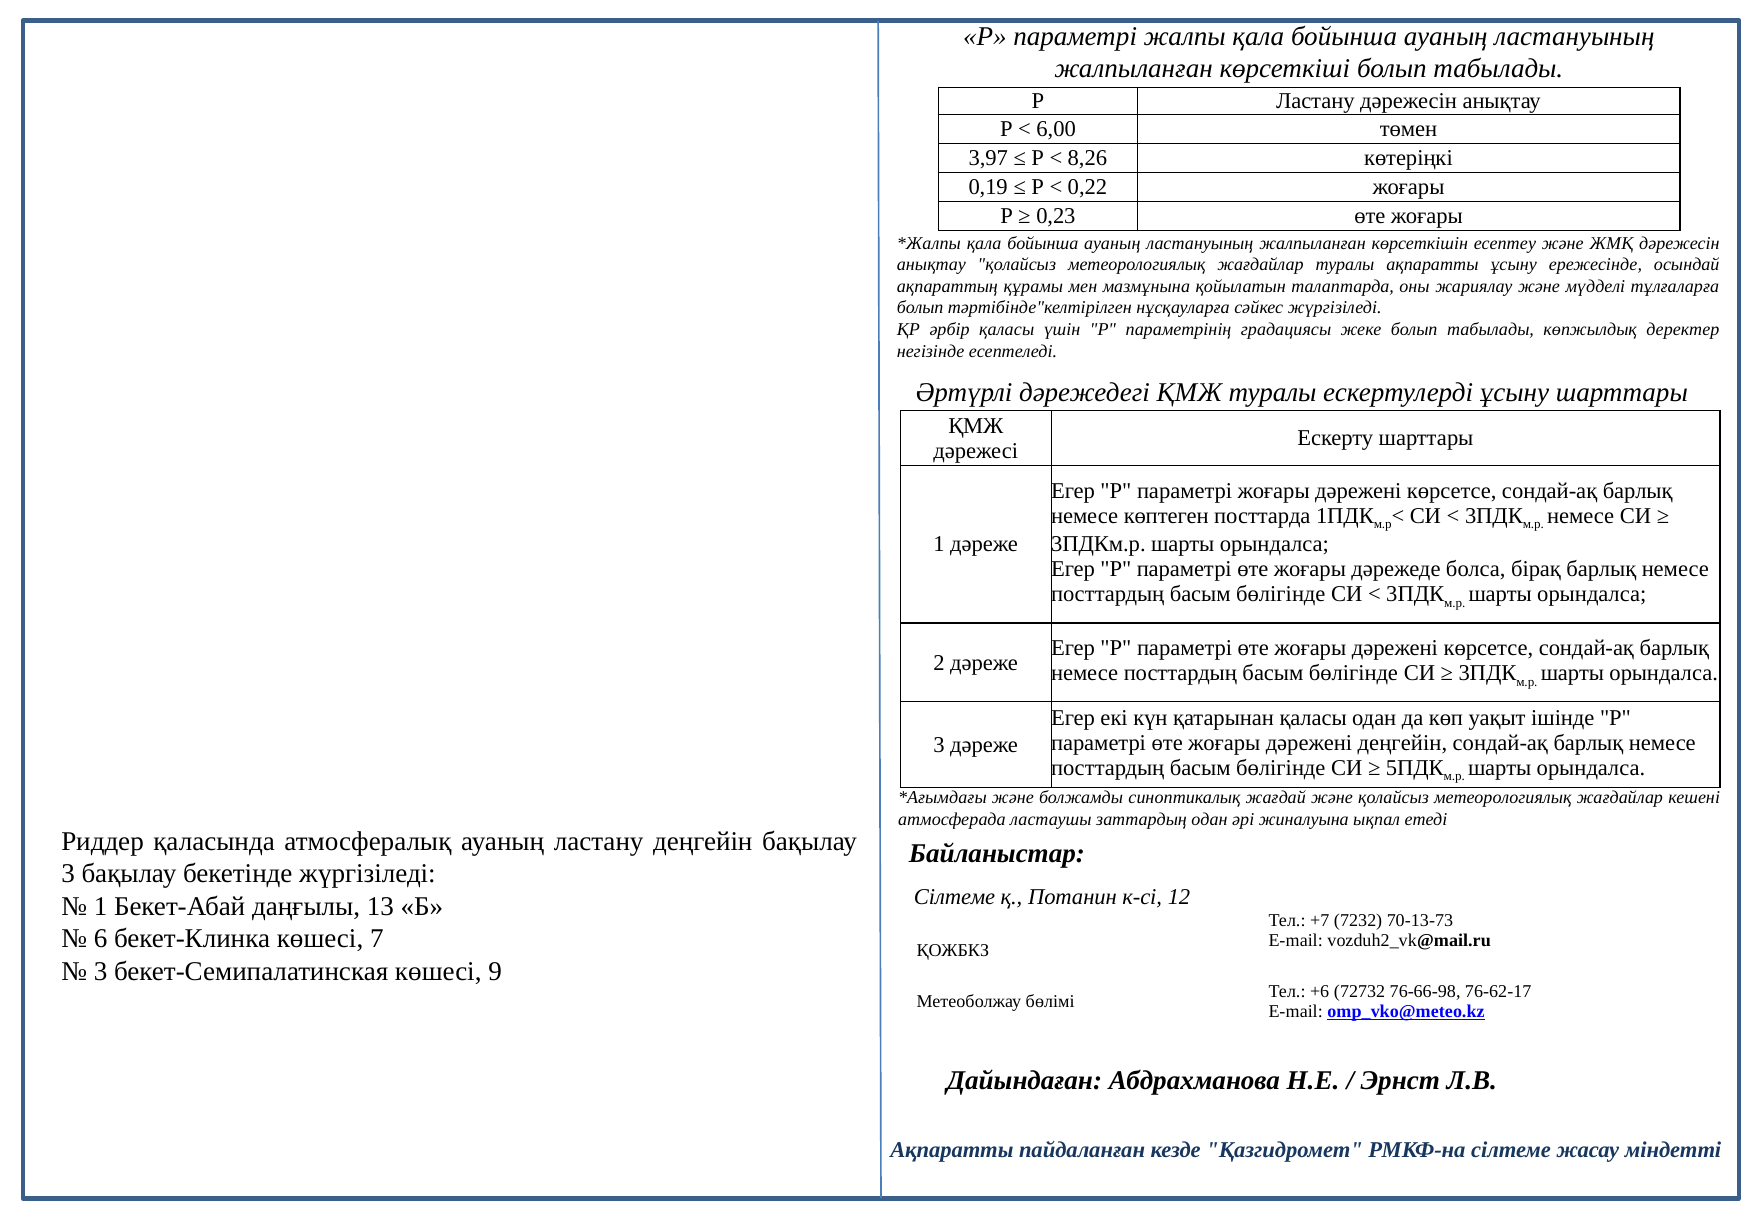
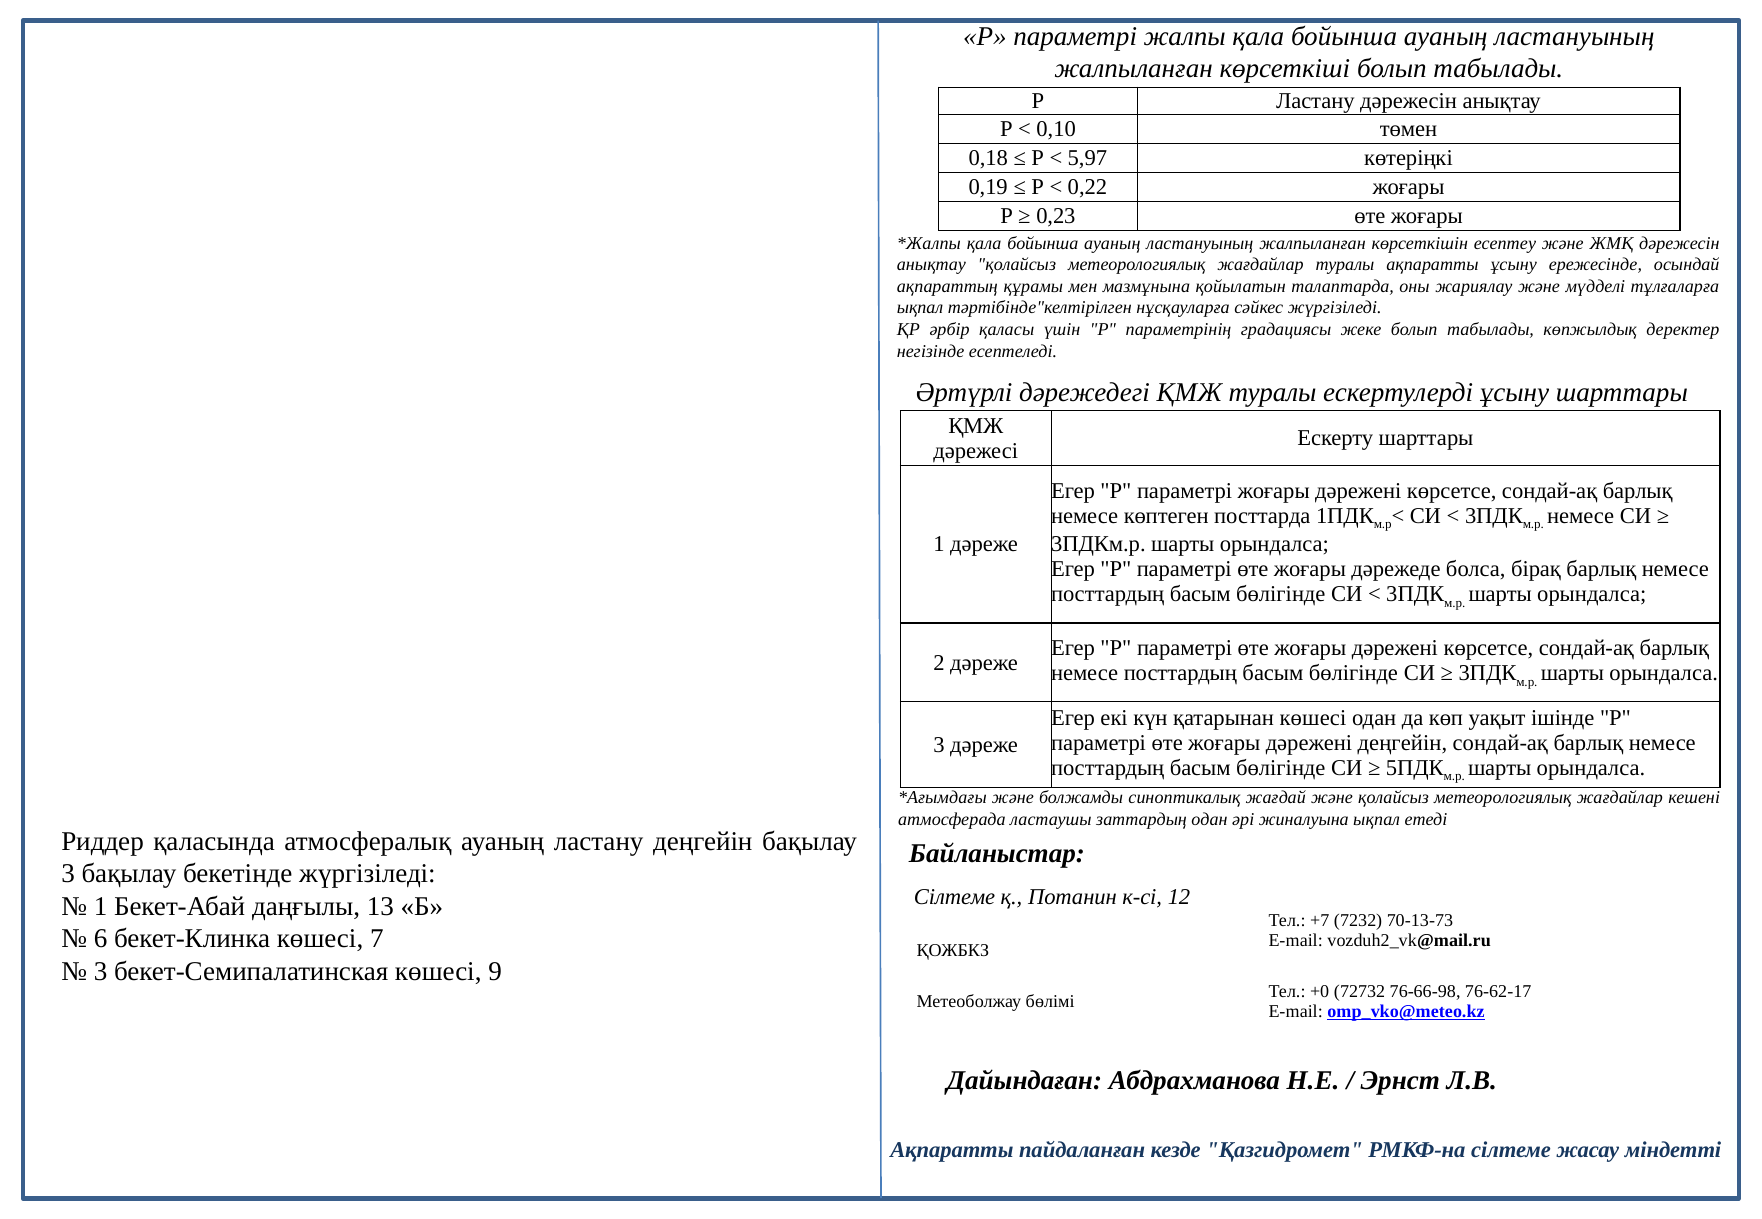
6,00: 6,00 -> 0,10
3,97: 3,97 -> 0,18
8,26: 8,26 -> 5,97
болып at (920, 308): болып -> ықпал
қатарынан қаласы: қаласы -> көшесі
+6: +6 -> +0
